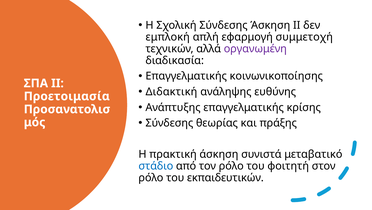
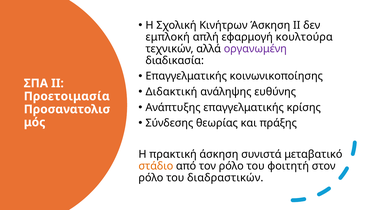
Σχολική Σύνδεσης: Σύνδεσης -> Κινήτρων
συμμετοχή: συμμετοχή -> κουλτούρα
στάδιο colour: blue -> orange
εκπαιδευτικών: εκπαιδευτικών -> διαδραστικών
